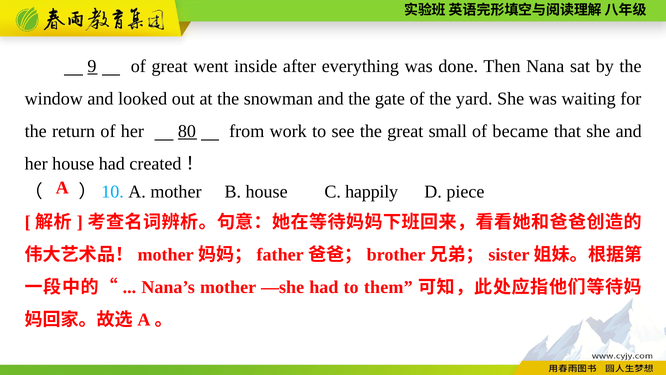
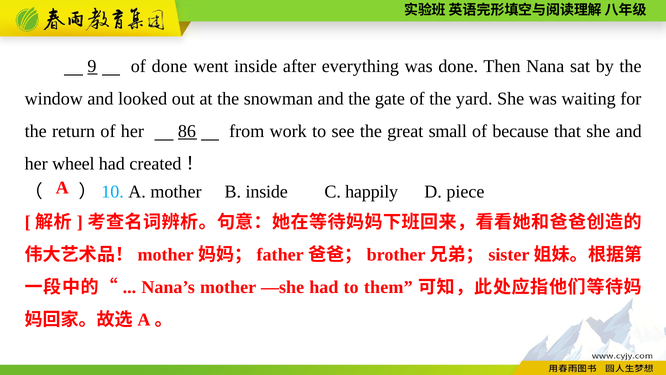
of great: great -> done
80: 80 -> 86
became: became -> because
her house: house -> wheel
B house: house -> inside
